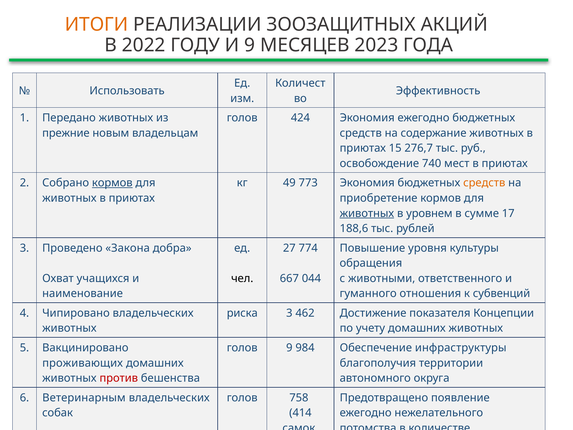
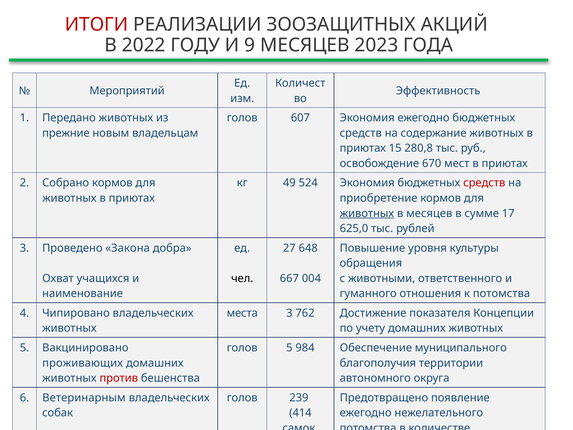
ИТОГИ colour: orange -> red
Использовать: Использовать -> Мероприятий
424: 424 -> 607
276,7: 276,7 -> 280,8
740: 740 -> 670
кормов at (112, 183) underline: present -> none
773: 773 -> 524
средств at (484, 183) colour: orange -> red
в уровнем: уровнем -> месяцев
188,6: 188,6 -> 625,0
774: 774 -> 648
044: 044 -> 004
к субвенций: субвенций -> потомства
риска: риска -> места
462: 462 -> 762
голов 9: 9 -> 5
инфраструктуры: инфраструктуры -> муниципального
758: 758 -> 239
